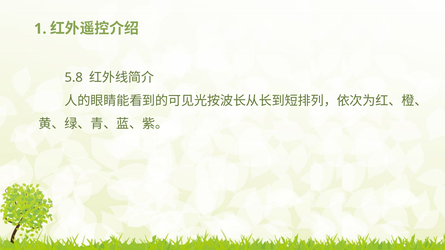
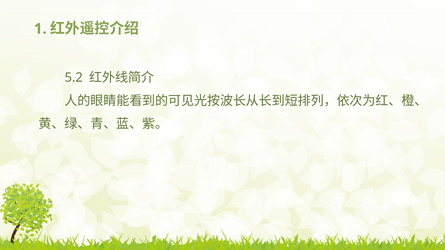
5.8: 5.8 -> 5.2
